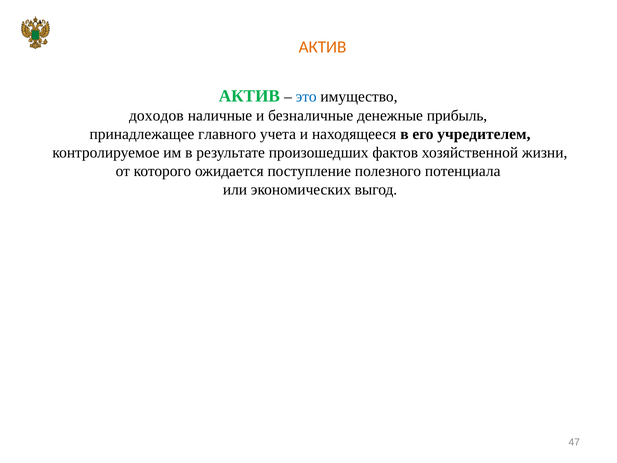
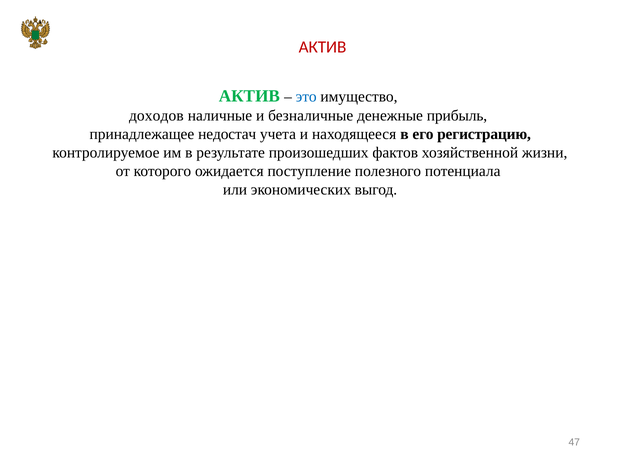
АКТИВ at (323, 47) colour: orange -> red
главного: главного -> недостач
учредителем: учредителем -> регистрацию
